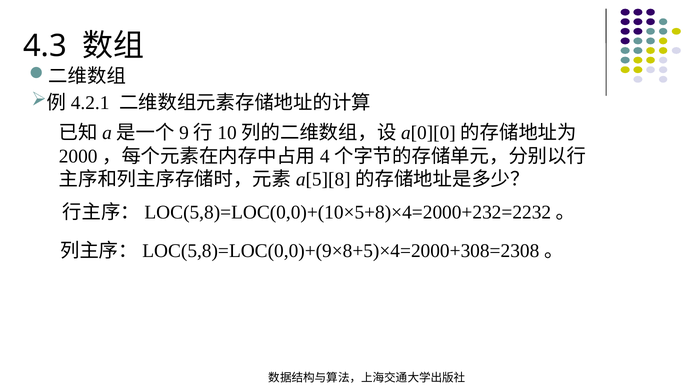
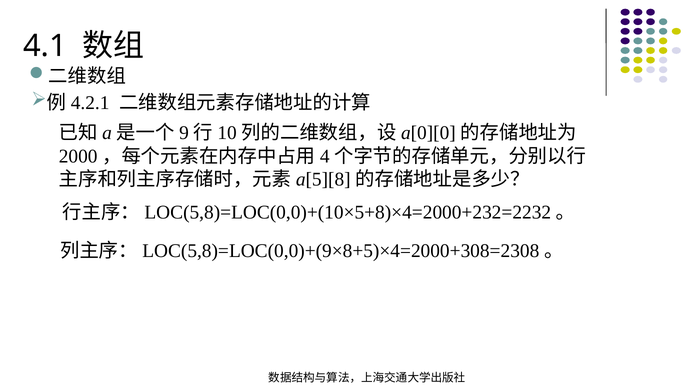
4.3: 4.3 -> 4.1
